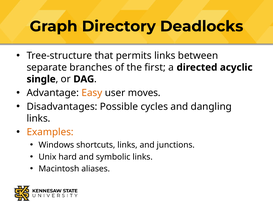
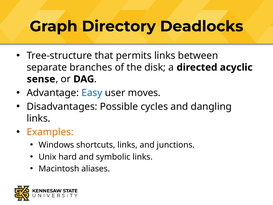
first: first -> disk
single: single -> sense
Easy colour: orange -> blue
